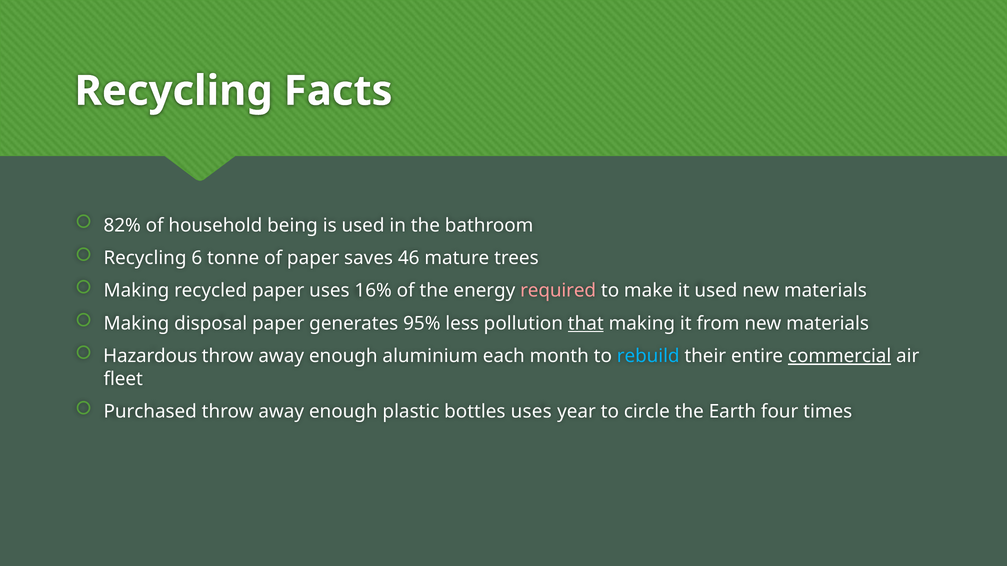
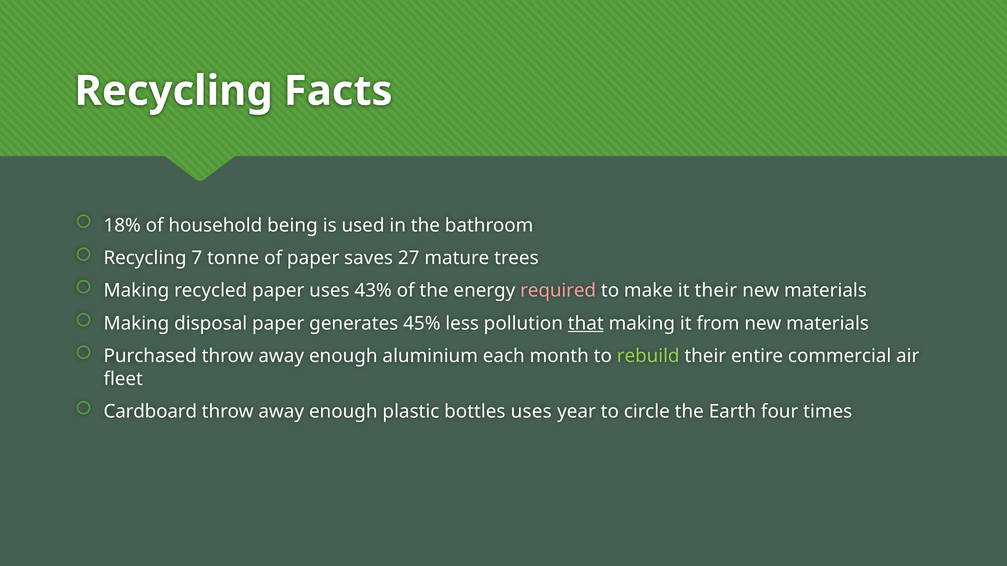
82%: 82% -> 18%
6: 6 -> 7
46: 46 -> 27
16%: 16% -> 43%
it used: used -> their
95%: 95% -> 45%
Hazardous: Hazardous -> Purchased
rebuild colour: light blue -> light green
commercial underline: present -> none
Purchased: Purchased -> Cardboard
